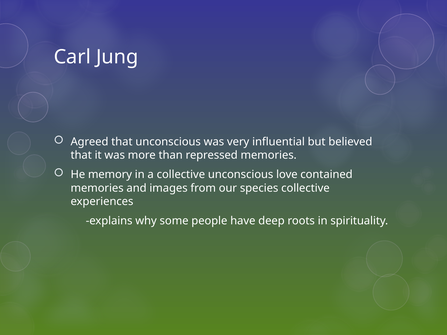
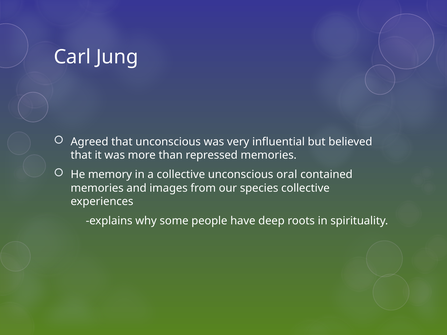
love: love -> oral
